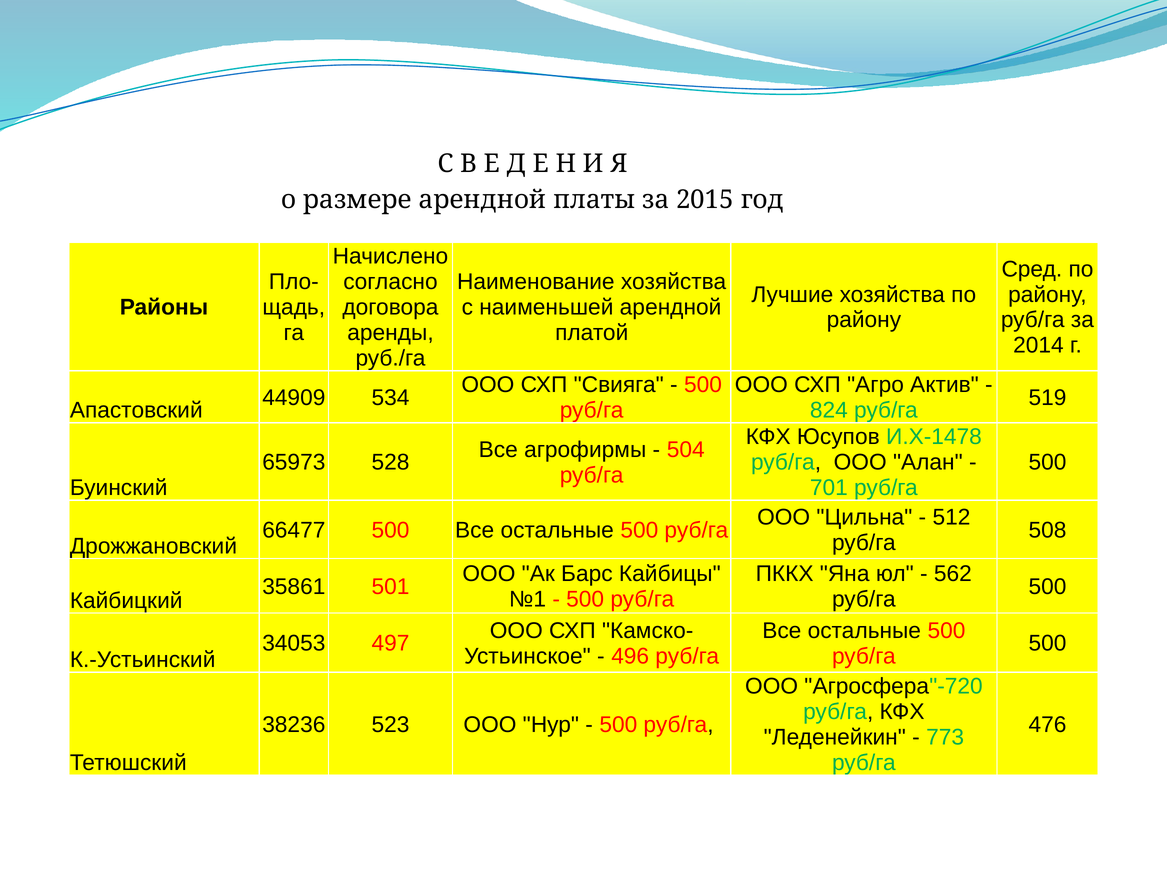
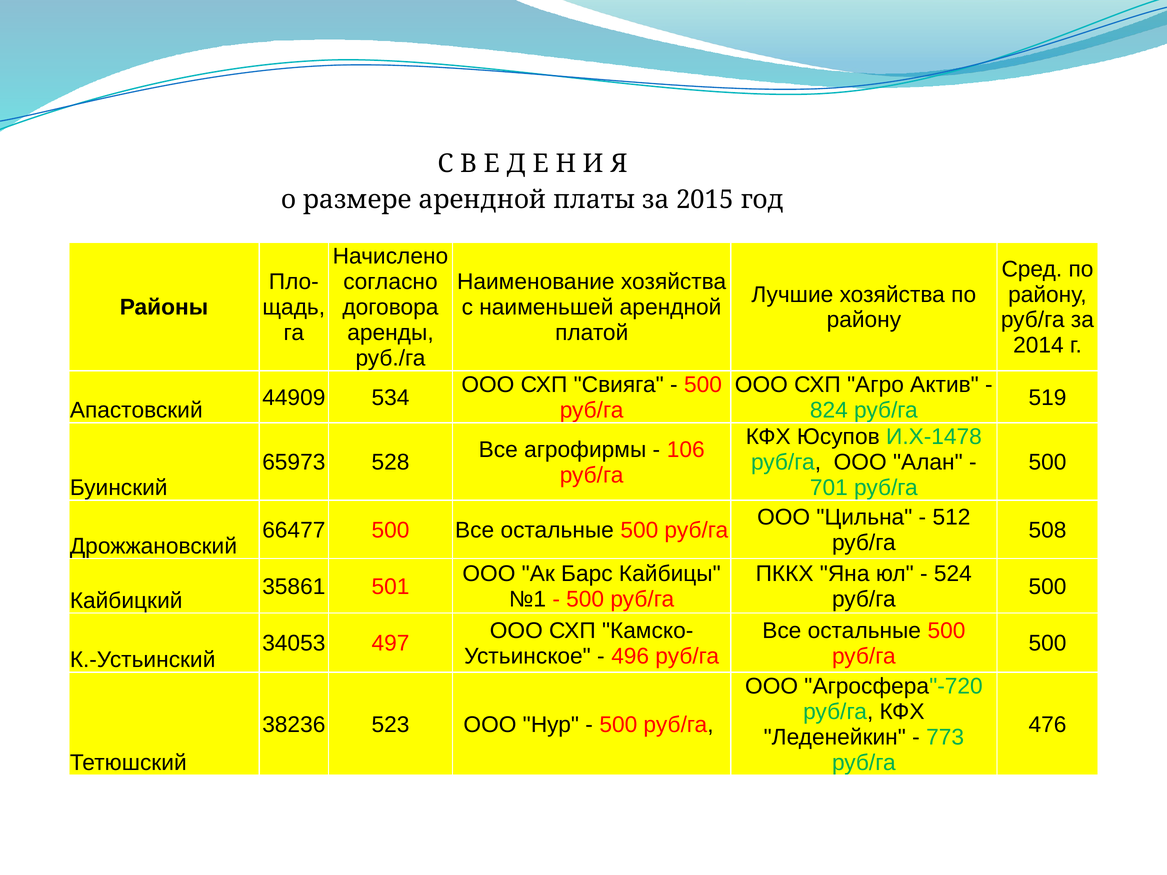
504: 504 -> 106
562: 562 -> 524
